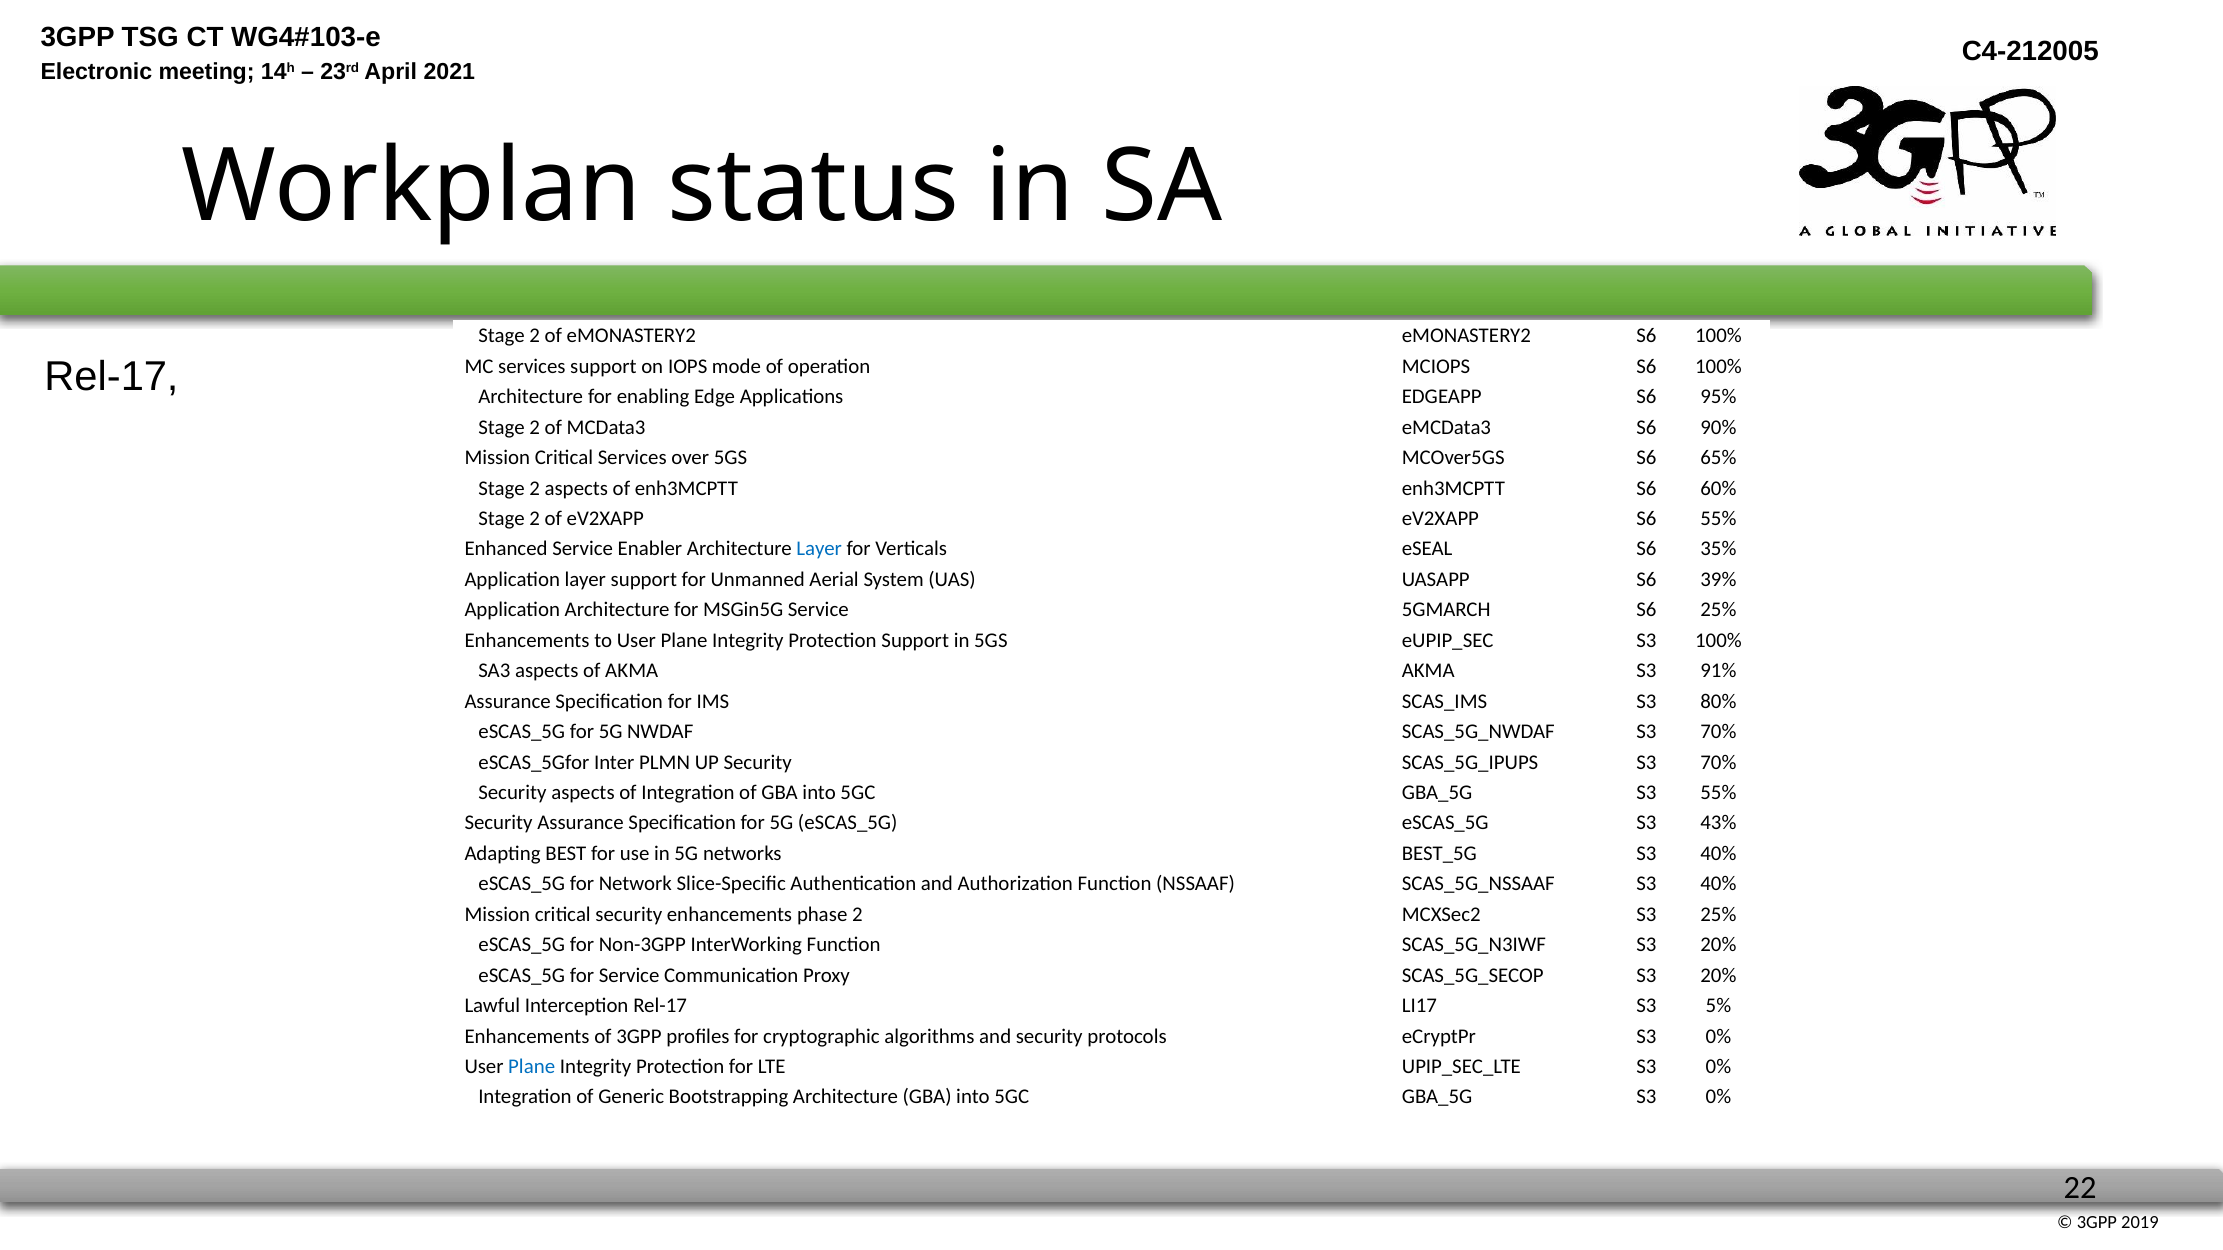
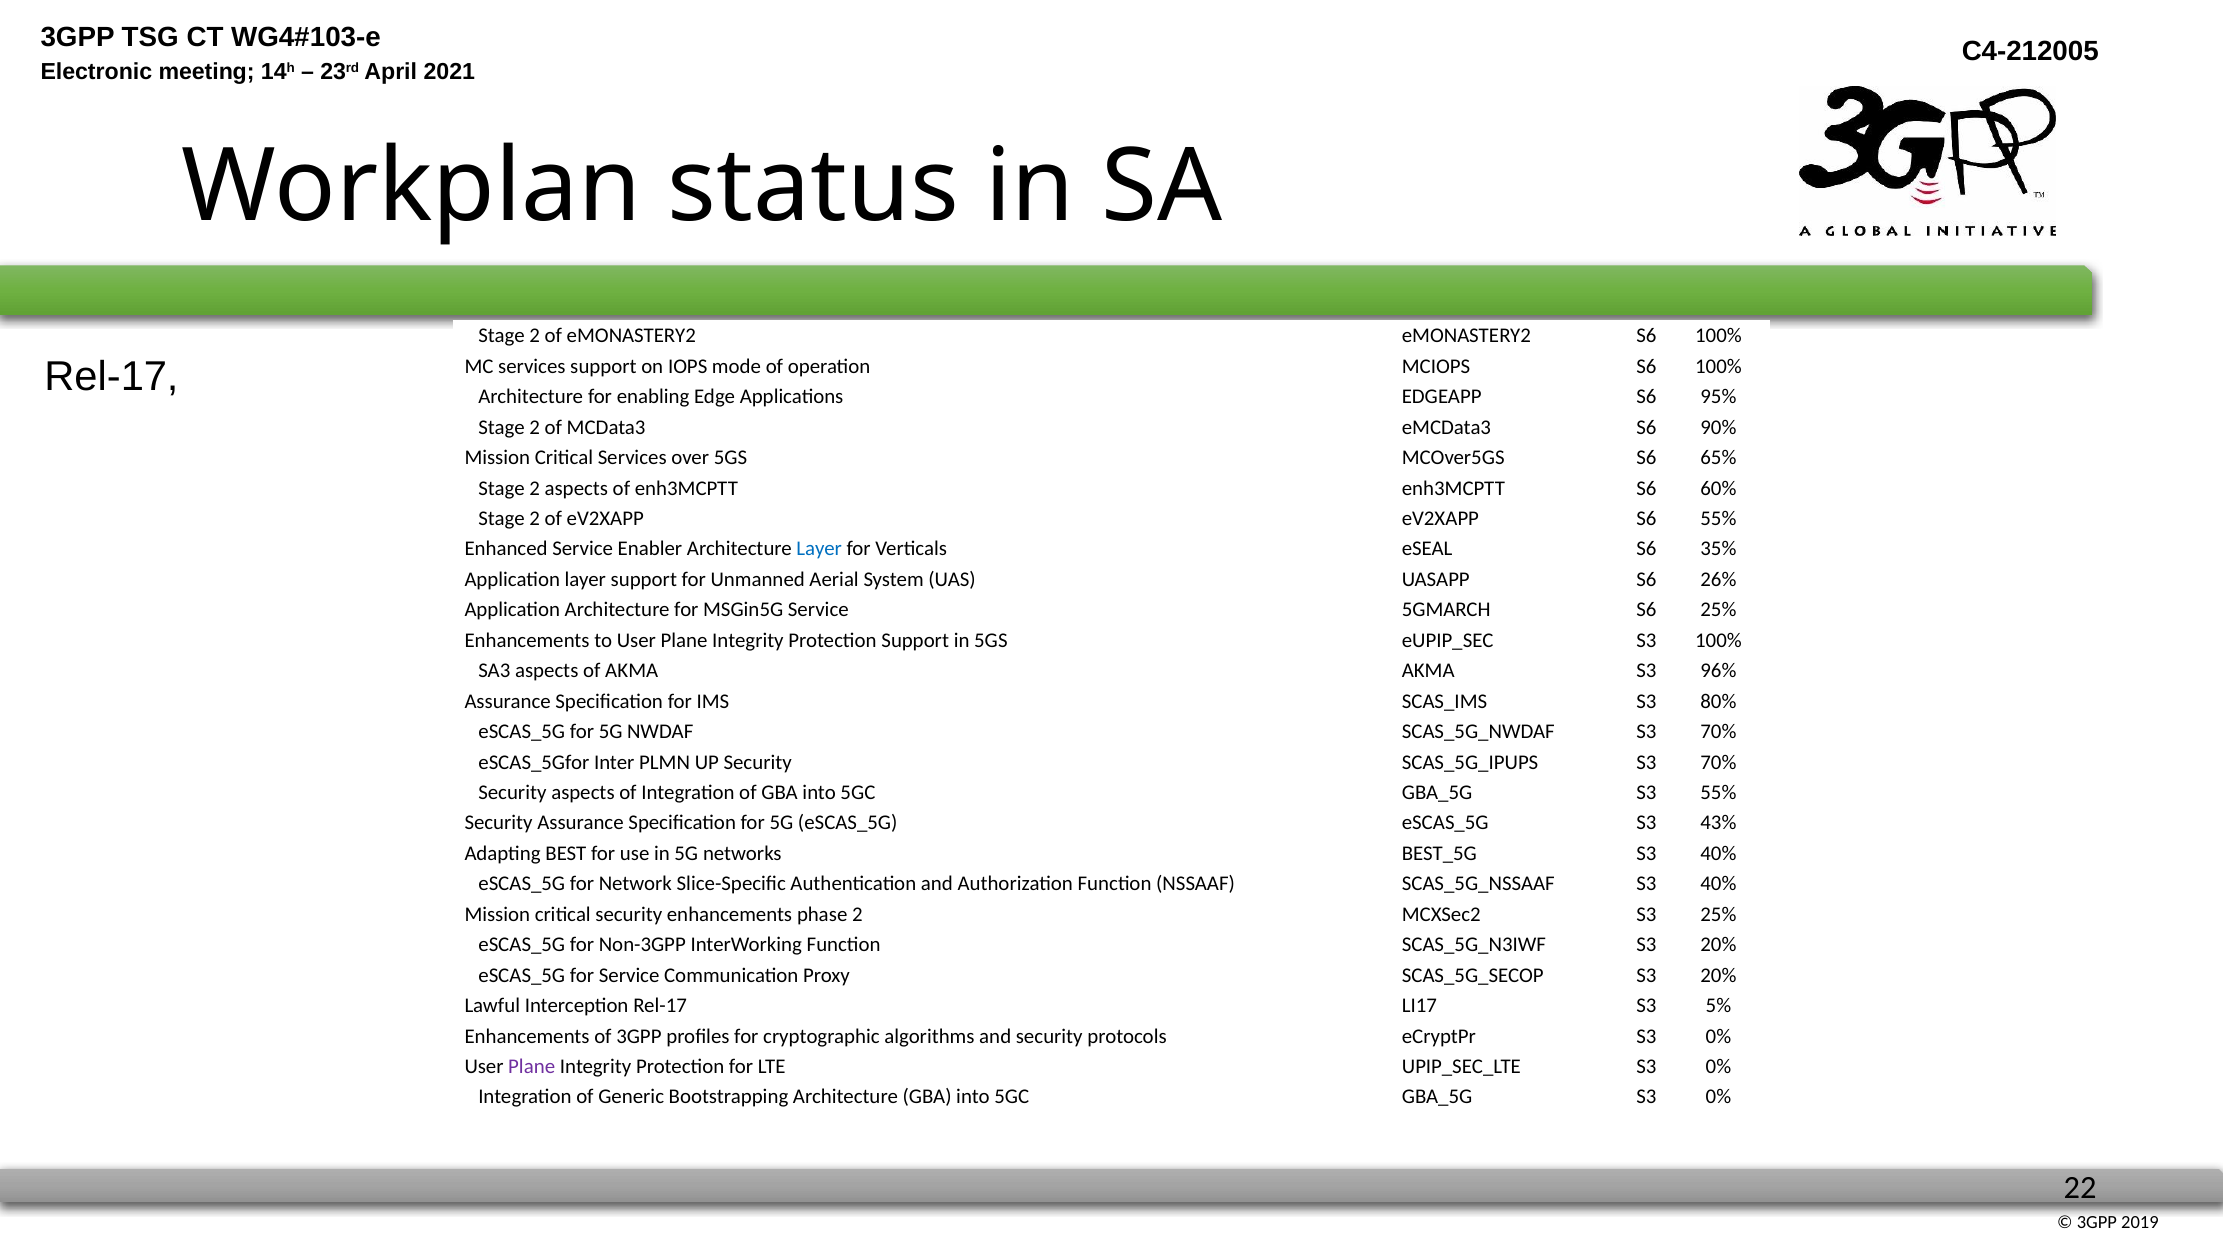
39%: 39% -> 26%
91%: 91% -> 96%
Plane at (532, 1067) colour: blue -> purple
